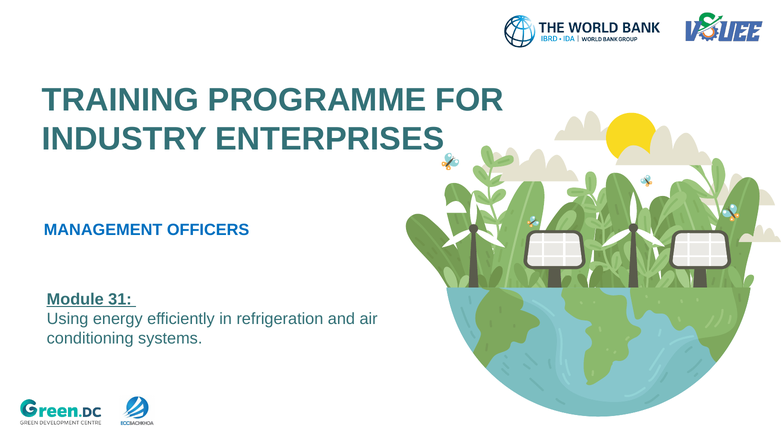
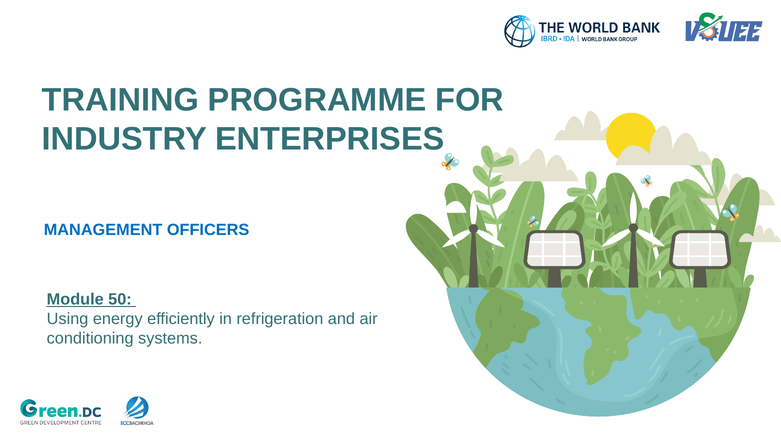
31: 31 -> 50
